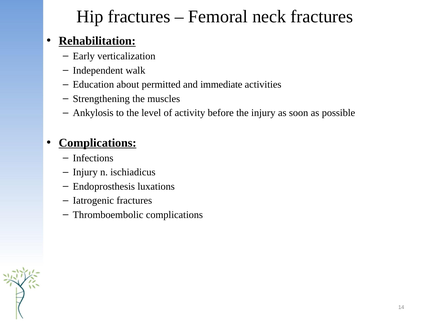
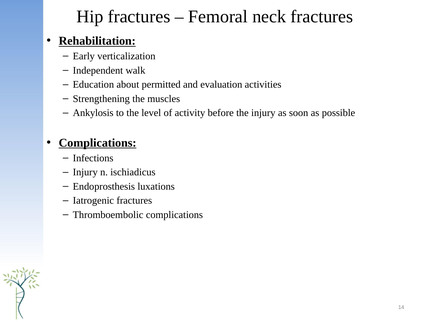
immediate: immediate -> evaluation
